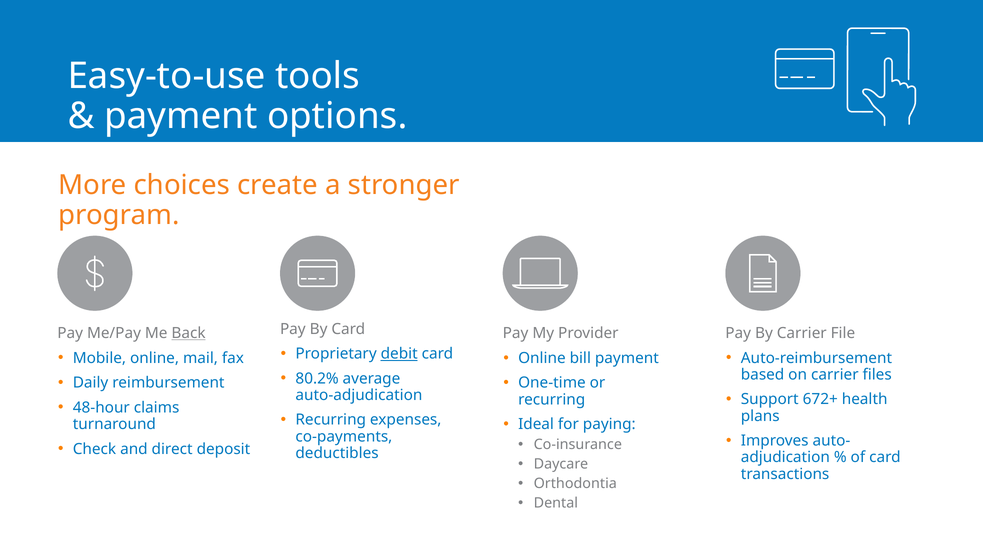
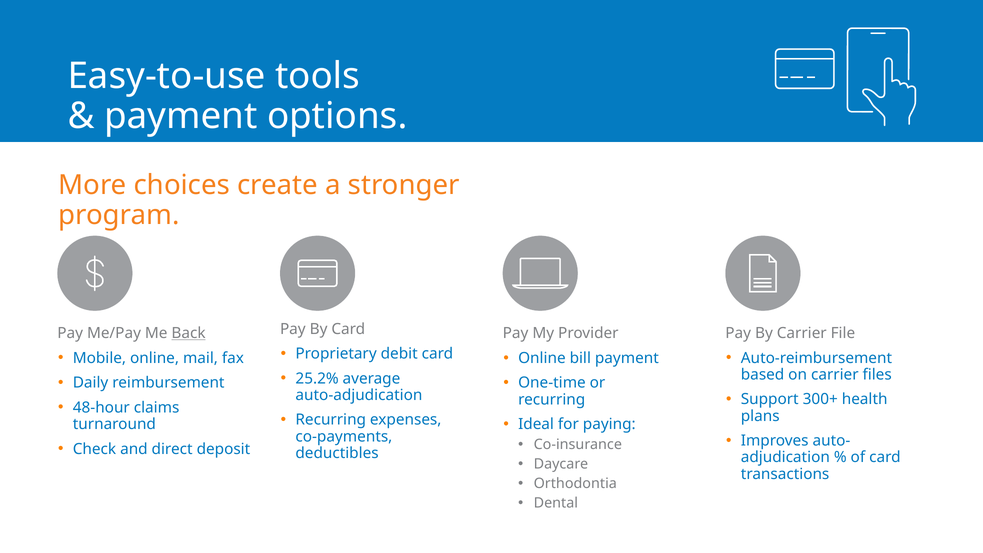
debit underline: present -> none
80.2%: 80.2% -> 25.2%
672+: 672+ -> 300+
